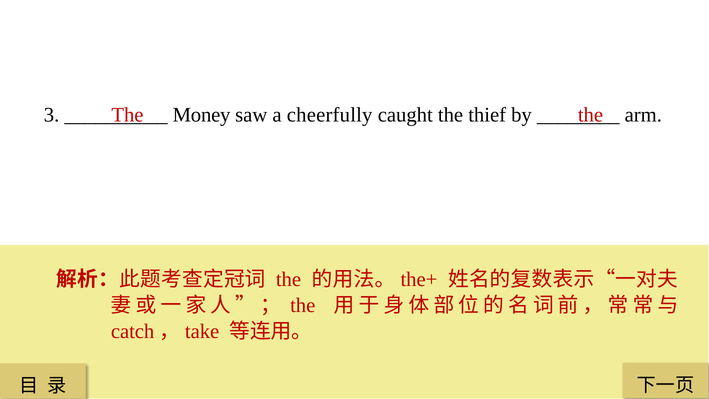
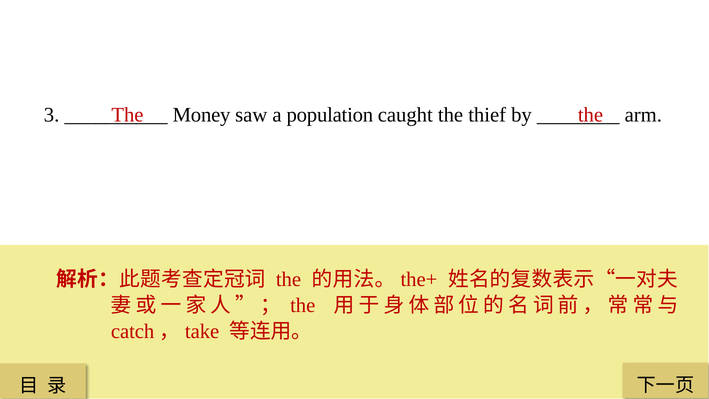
cheerfully: cheerfully -> population
